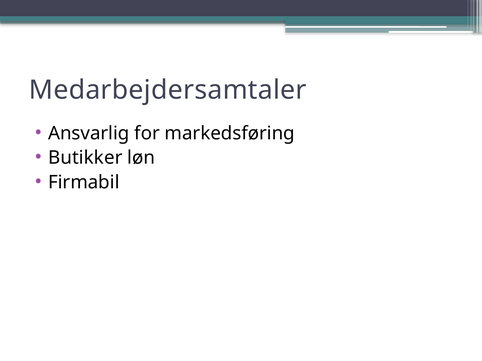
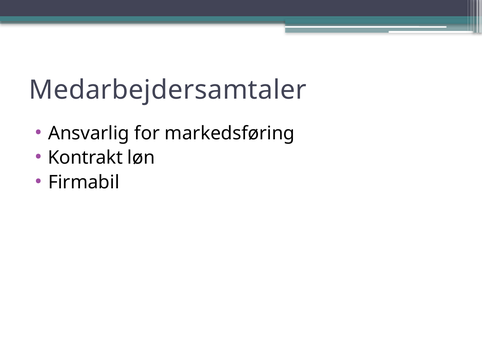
Butikker: Butikker -> Kontrakt
